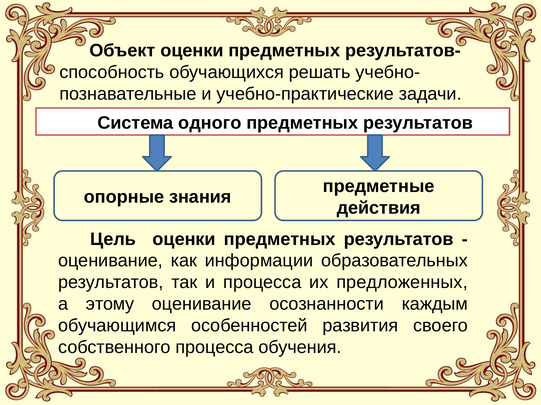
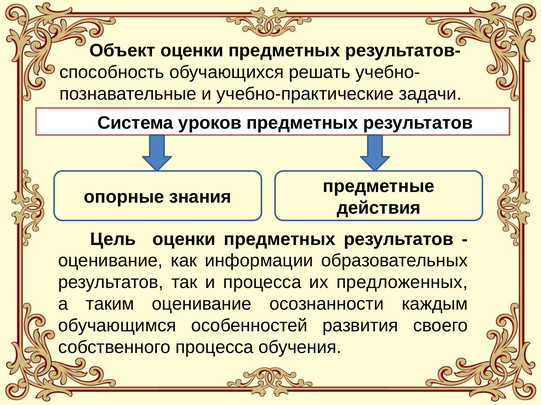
одного: одного -> уроков
этому: этому -> таким
